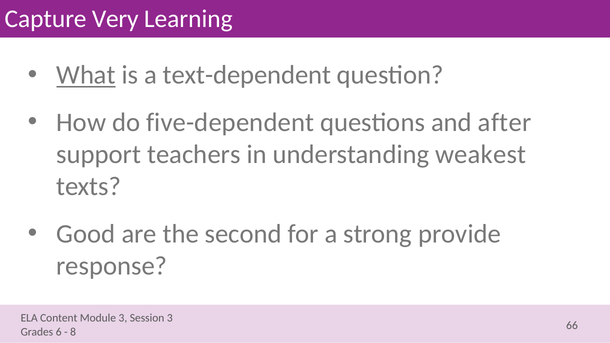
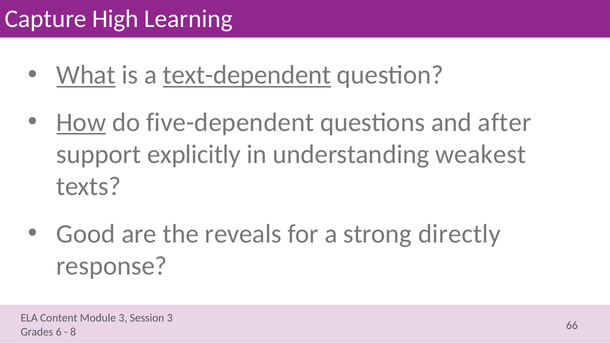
Very: Very -> High
text-dependent underline: none -> present
How underline: none -> present
teachers: teachers -> explicitly
second: second -> reveals
provide: provide -> directly
